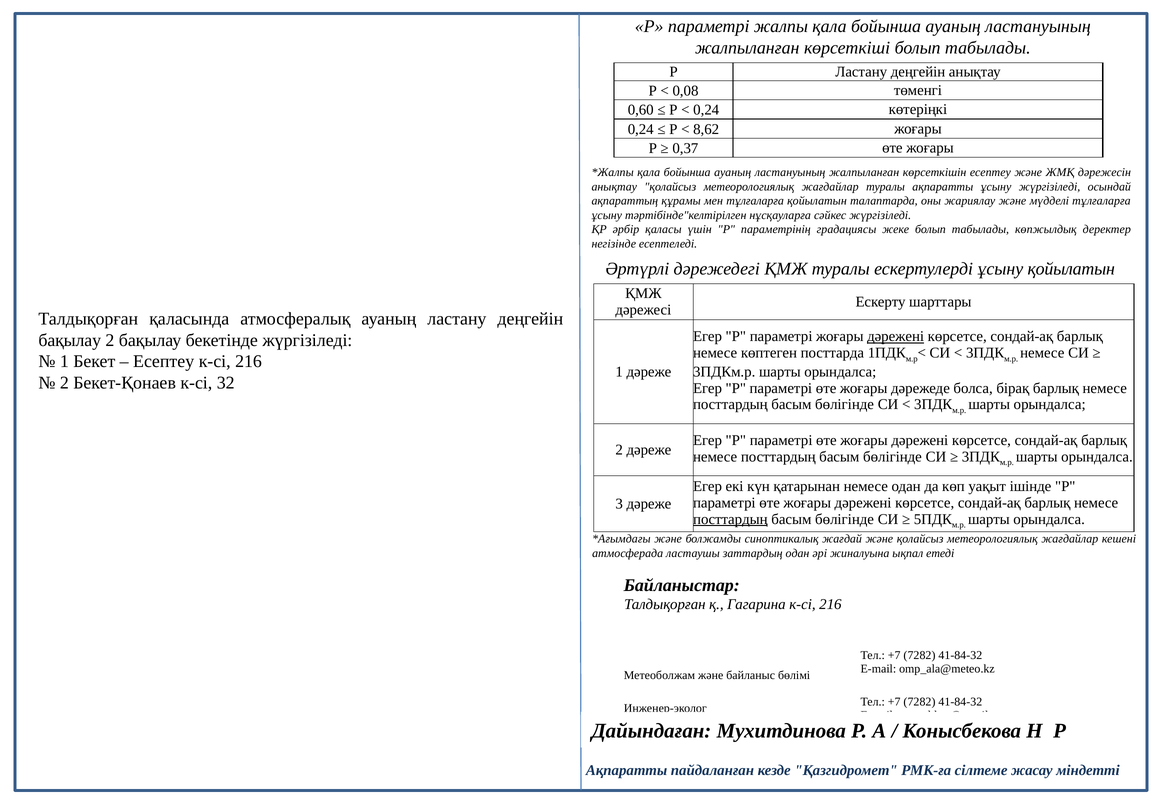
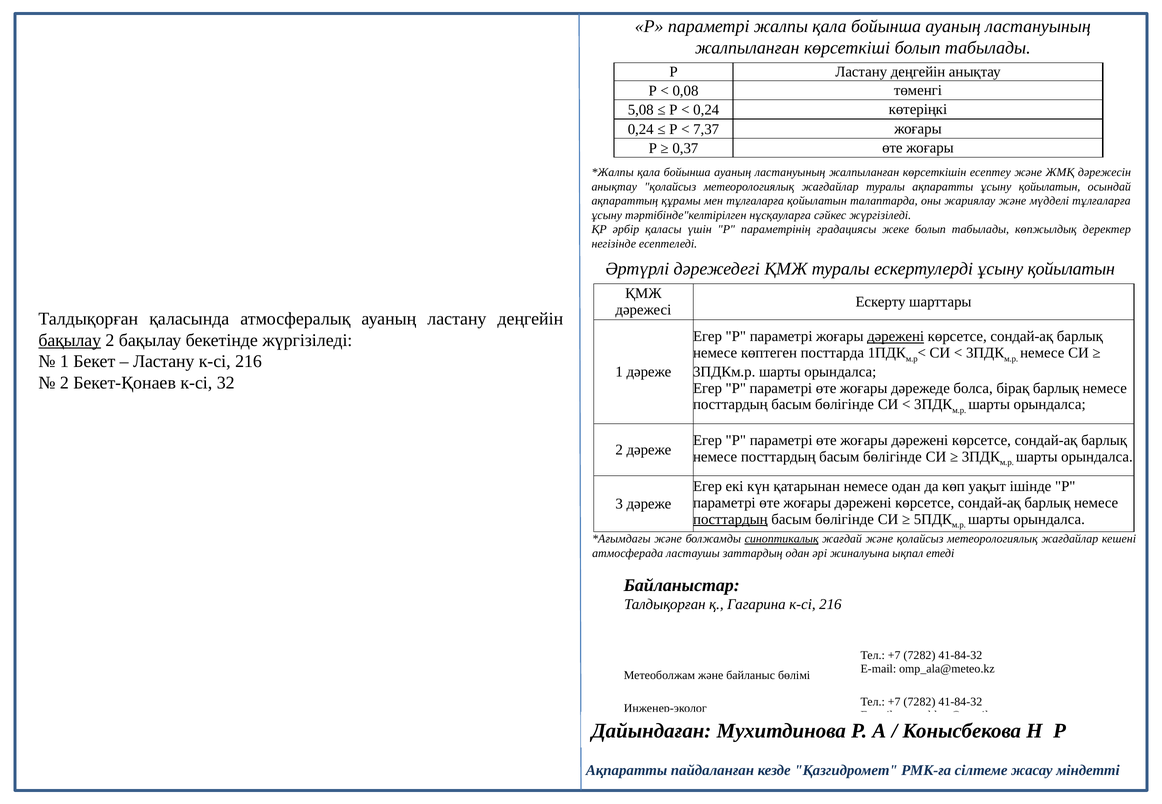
0,60: 0,60 -> 5,08
8,62: 8,62 -> 7,37
ақпаратты ұсыну жүргізіледі: жүргізіледі -> қойылатын
бақылау at (70, 340) underline: none -> present
Есептеу at (164, 362): Есептеу -> Ластану
синоптикалық underline: none -> present
